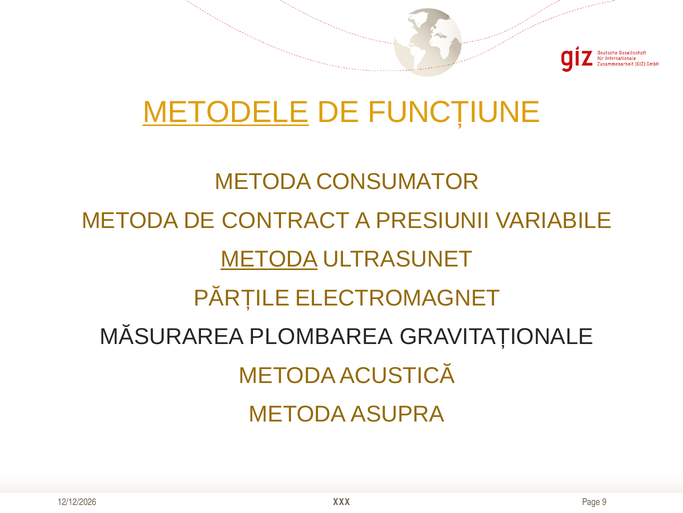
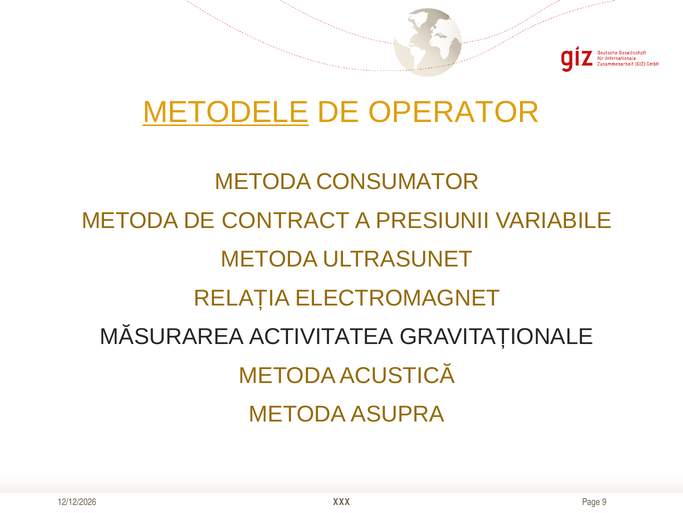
FUNCȚIUNE: FUNCȚIUNE -> OPERATOR
METODA at (269, 259) underline: present -> none
PĂRȚILE: PĂRȚILE -> RELAȚIA
PLOMBAREA: PLOMBAREA -> ACTIVITATEA
